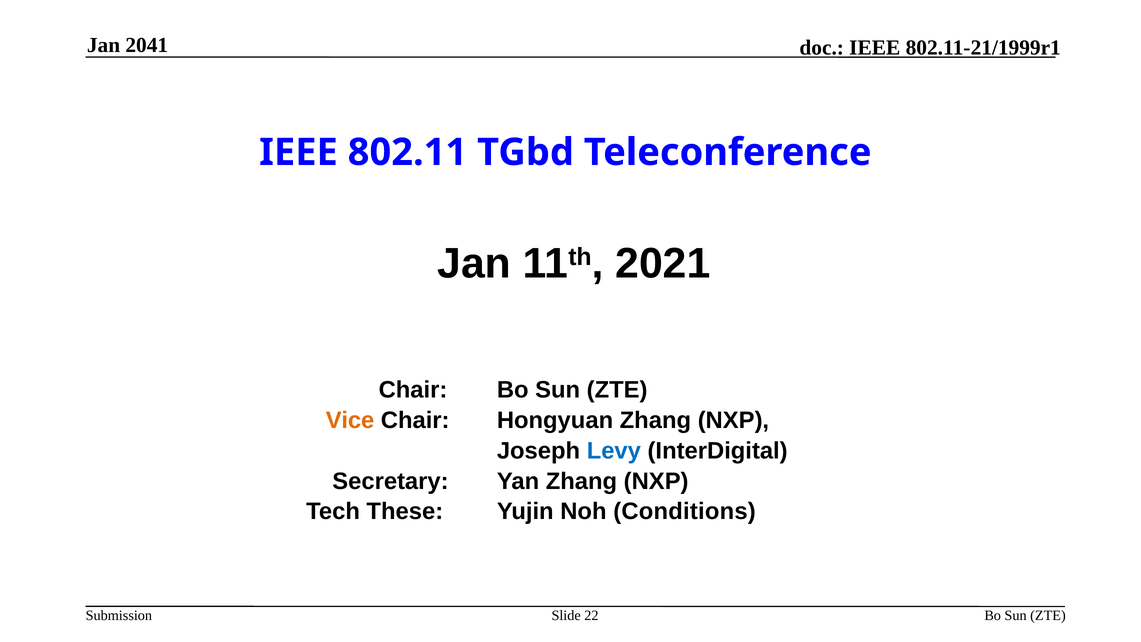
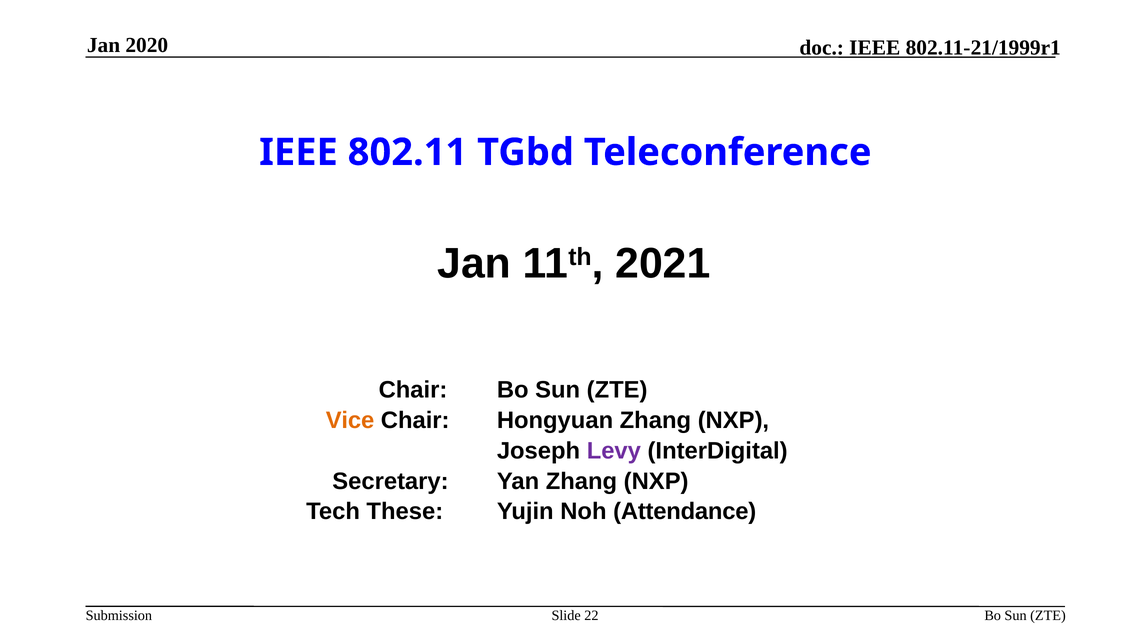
2041: 2041 -> 2020
Levy colour: blue -> purple
Conditions: Conditions -> Attendance
